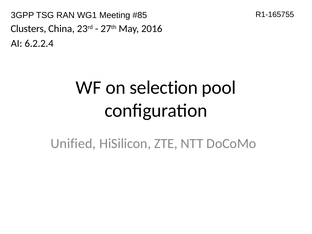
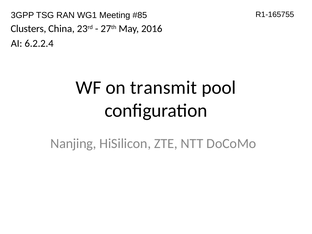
selection: selection -> transmit
Unified: Unified -> Nanjing
